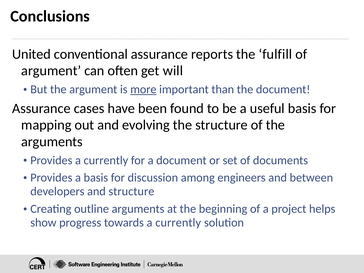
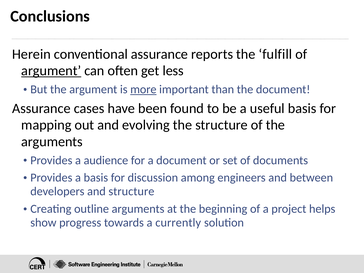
United: United -> Herein
argument at (51, 71) underline: none -> present
will: will -> less
Provides a currently: currently -> audience
